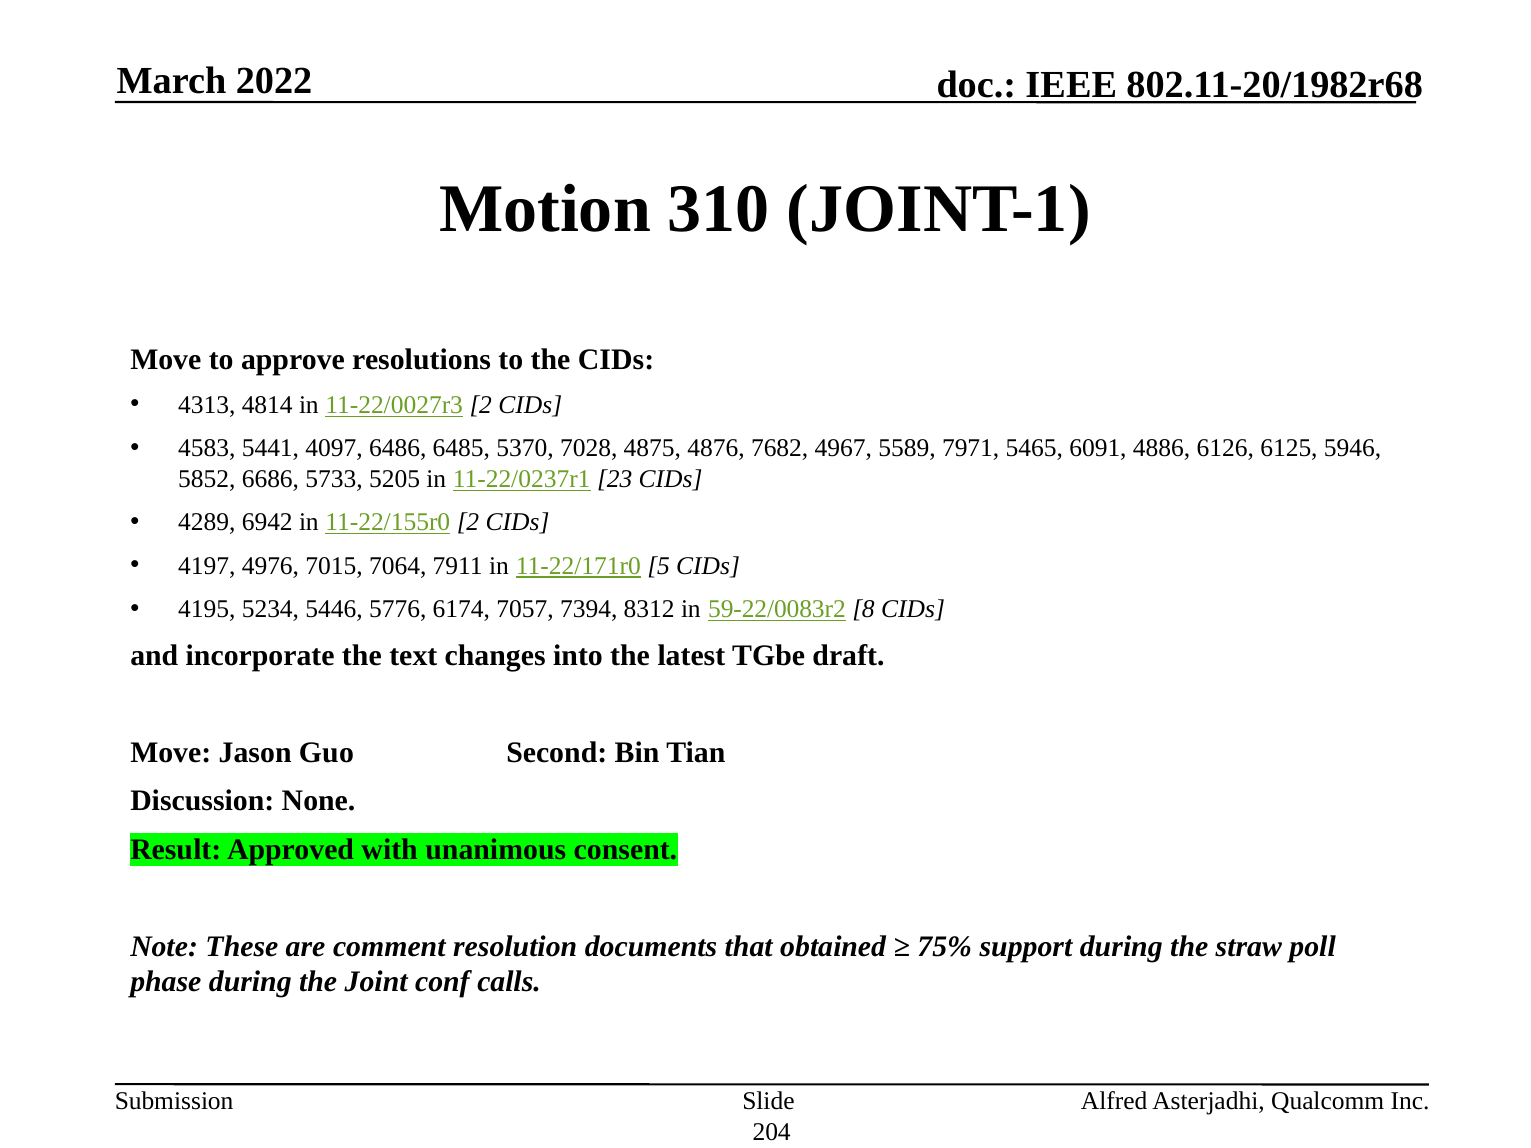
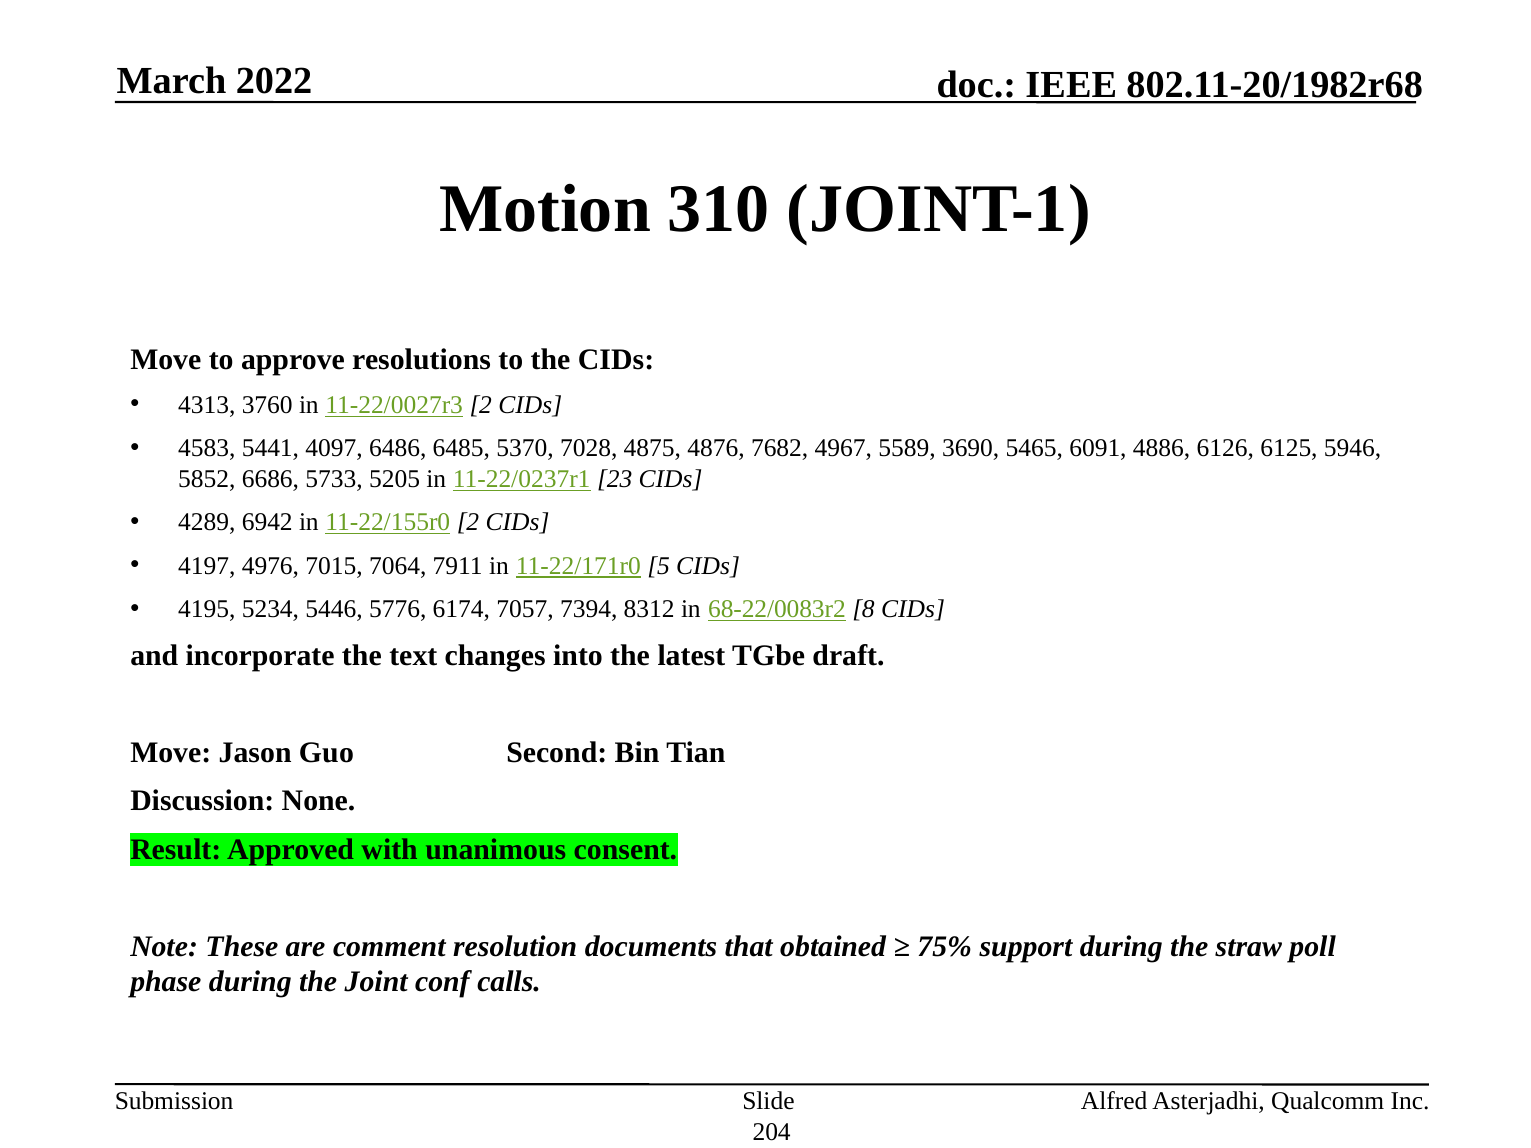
4814: 4814 -> 3760
7971: 7971 -> 3690
59-22/0083r2: 59-22/0083r2 -> 68-22/0083r2
